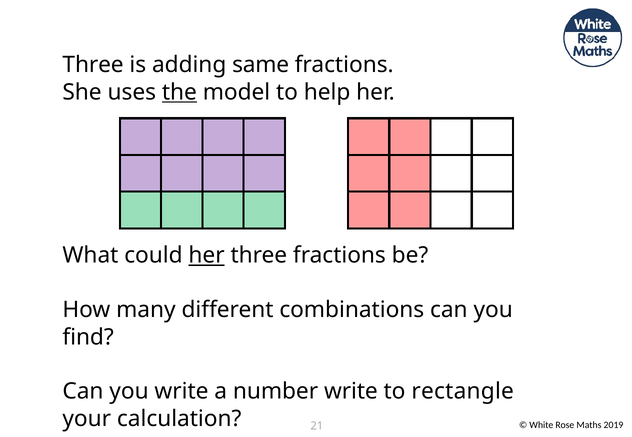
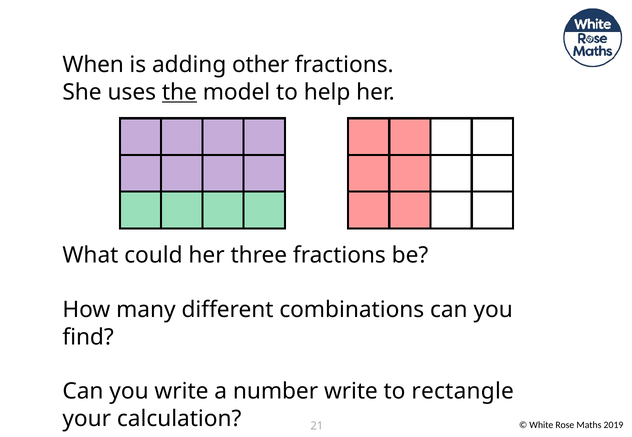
Three at (93, 65): Three -> When
same: same -> other
her at (207, 256) underline: present -> none
